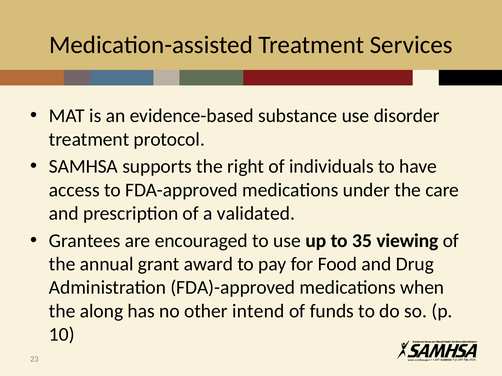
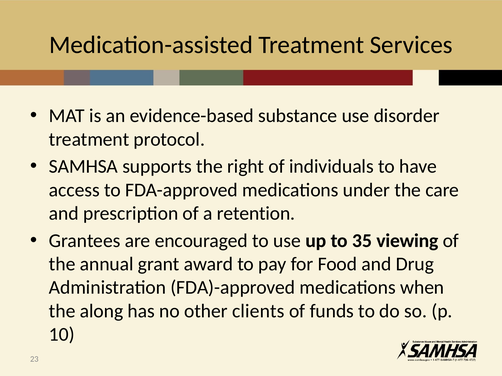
validated: validated -> retention
intend: intend -> clients
